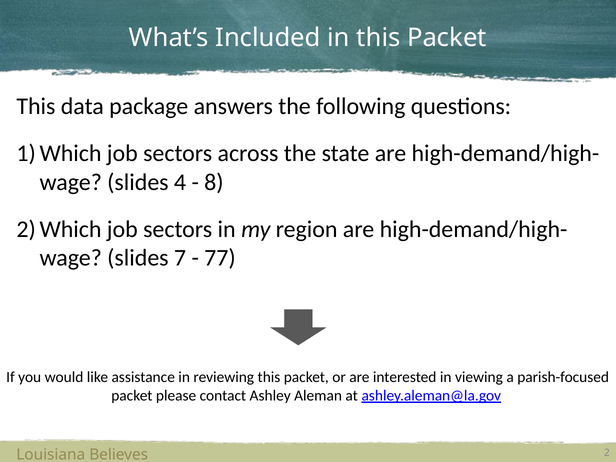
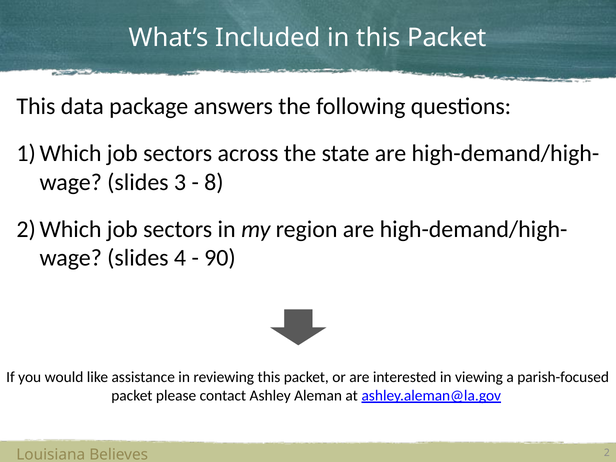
4: 4 -> 3
7: 7 -> 4
77: 77 -> 90
